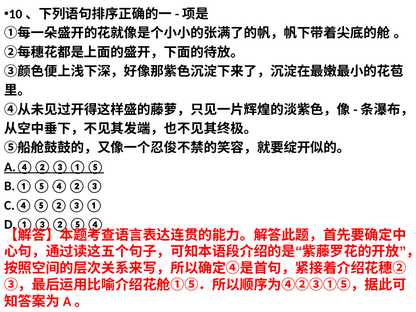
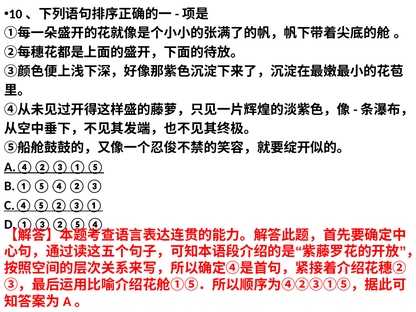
C.④⑤②③① underline: none -> present
